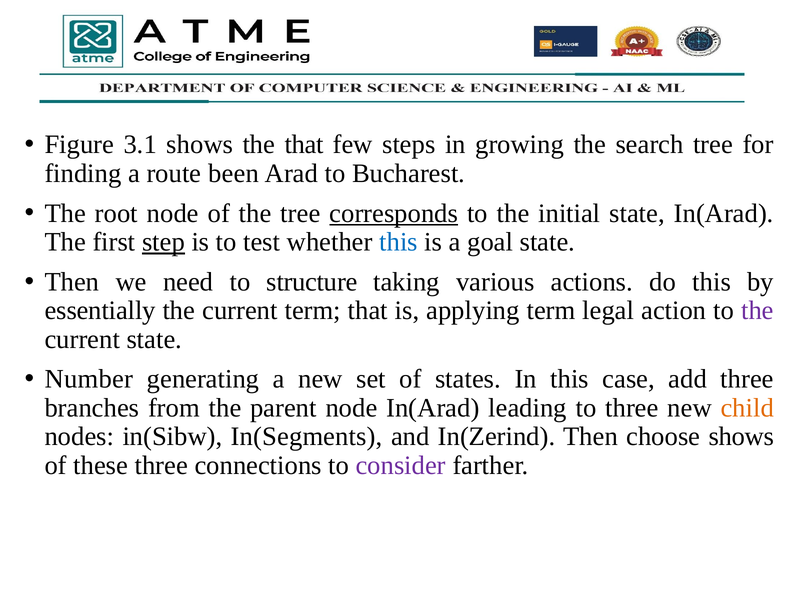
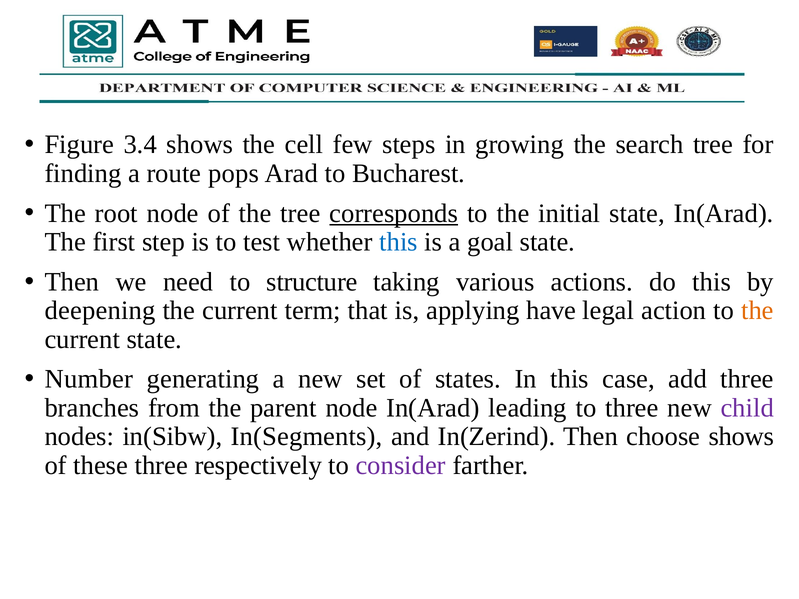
3.1: 3.1 -> 3.4
the that: that -> cell
been: been -> pops
step underline: present -> none
essentially: essentially -> deepening
applying term: term -> have
the at (757, 311) colour: purple -> orange
child colour: orange -> purple
connections: connections -> respectively
